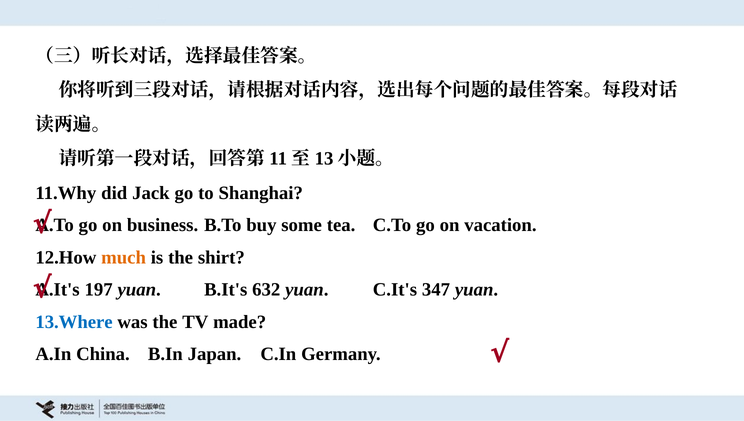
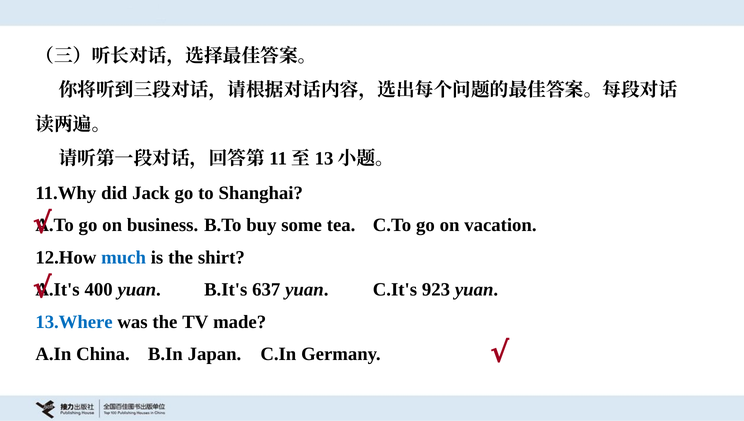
much colour: orange -> blue
197: 197 -> 400
632: 632 -> 637
347: 347 -> 923
